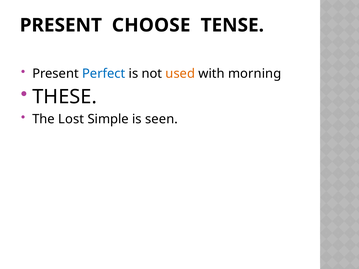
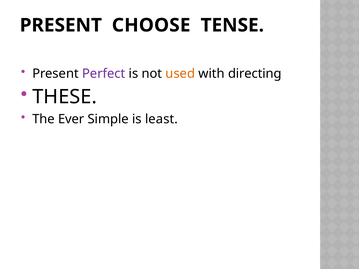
Perfect colour: blue -> purple
morning: morning -> directing
Lost: Lost -> Ever
seen: seen -> least
